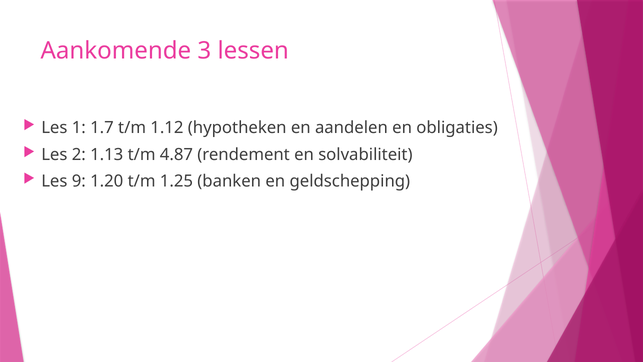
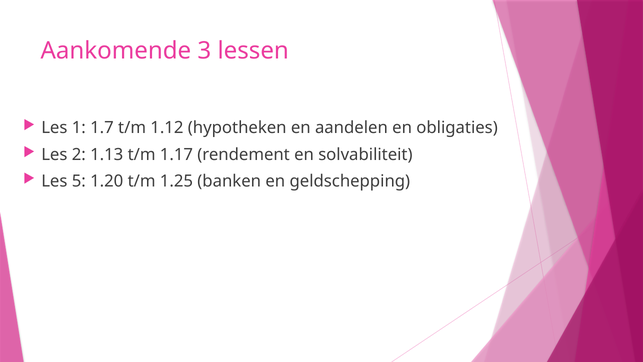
4.87: 4.87 -> 1.17
9: 9 -> 5
